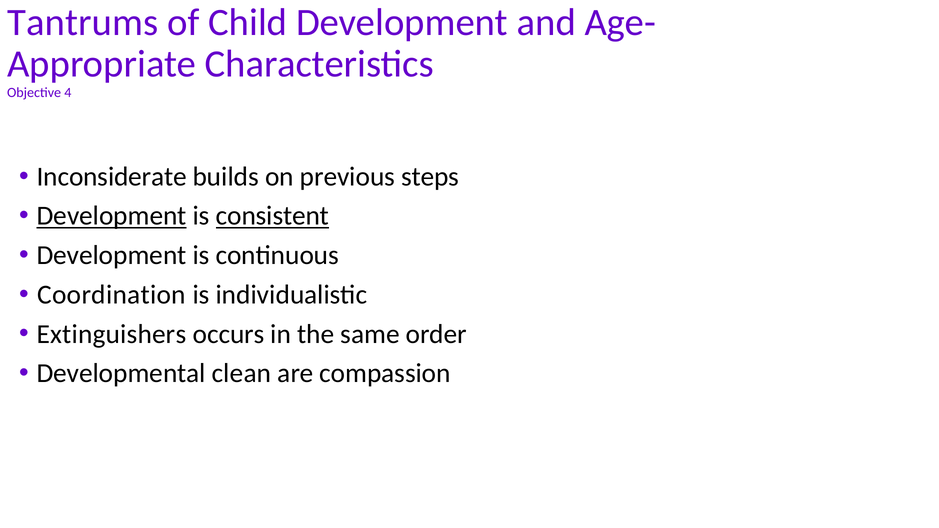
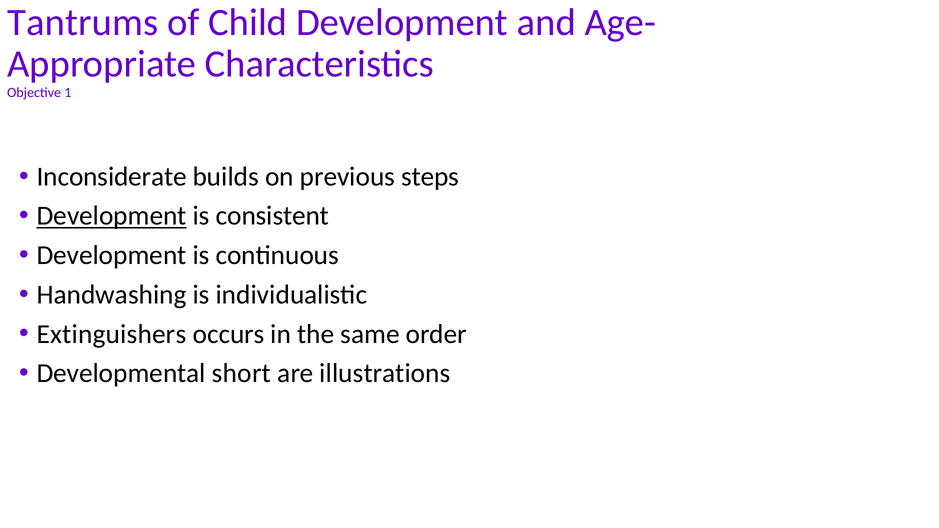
4: 4 -> 1
consistent underline: present -> none
Coordination: Coordination -> Handwashing
clean: clean -> short
compassion: compassion -> illustrations
